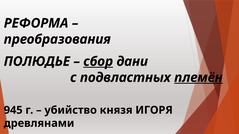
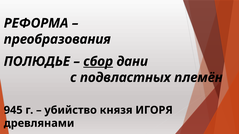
племён underline: present -> none
